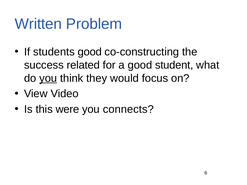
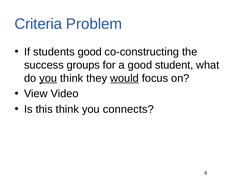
Written: Written -> Criteria
related: related -> groups
would underline: none -> present
this were: were -> think
